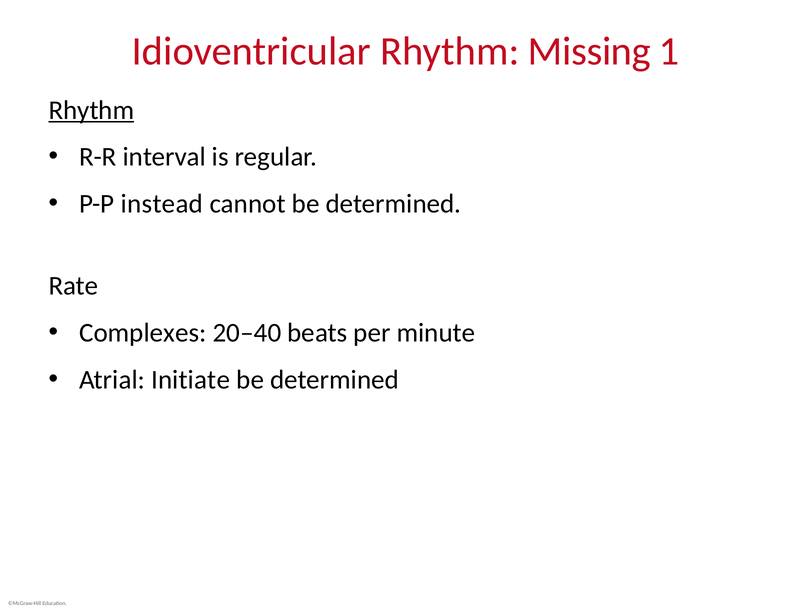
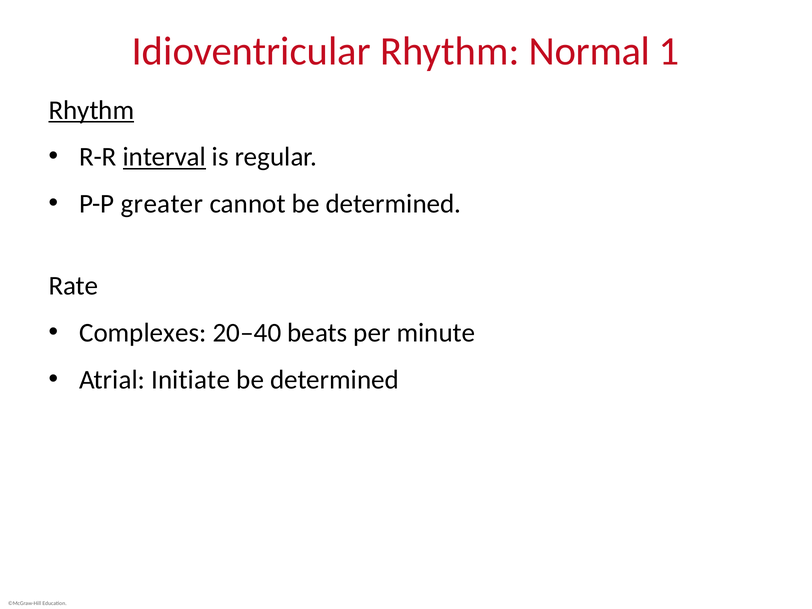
Missing: Missing -> Normal
interval underline: none -> present
instead: instead -> greater
